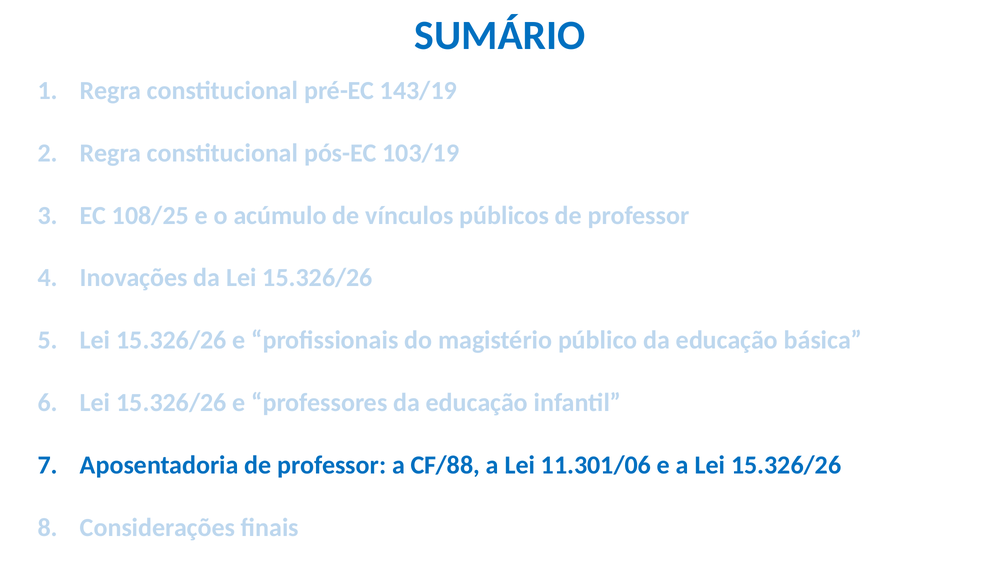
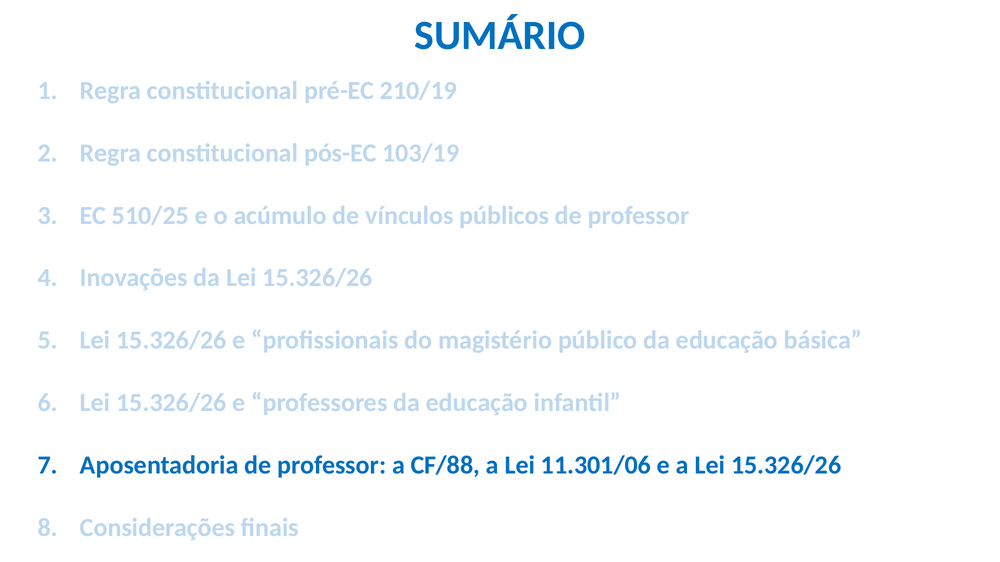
143/19: 143/19 -> 210/19
108/25: 108/25 -> 510/25
